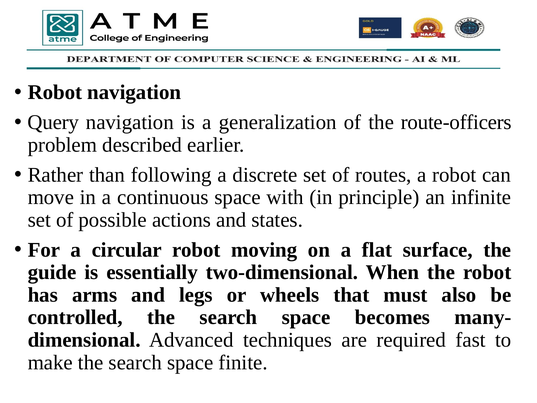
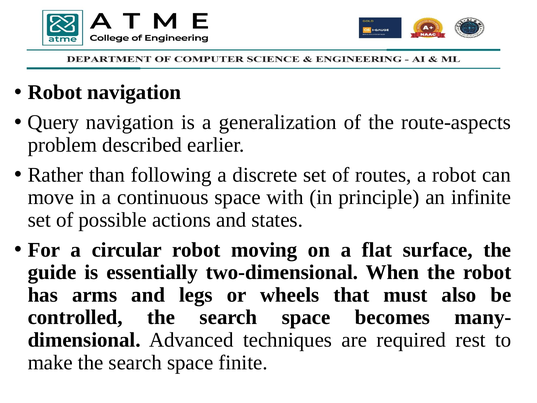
route-officers: route-officers -> route-aspects
fast: fast -> rest
